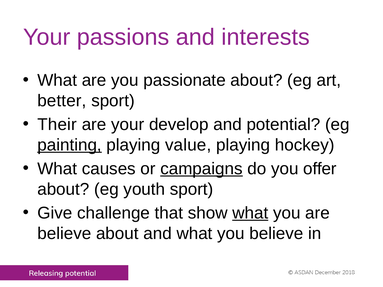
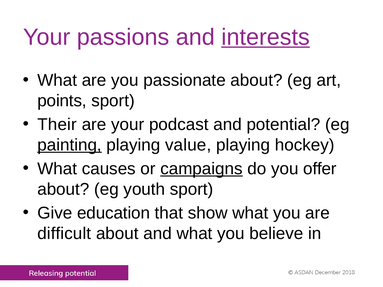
interests underline: none -> present
better: better -> points
develop: develop -> podcast
challenge: challenge -> education
what at (250, 213) underline: present -> none
believe at (64, 234): believe -> difficult
